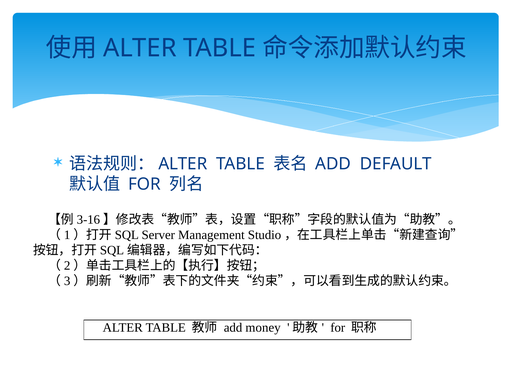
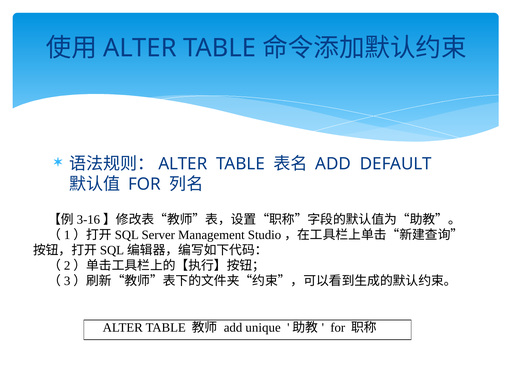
money: money -> unique
